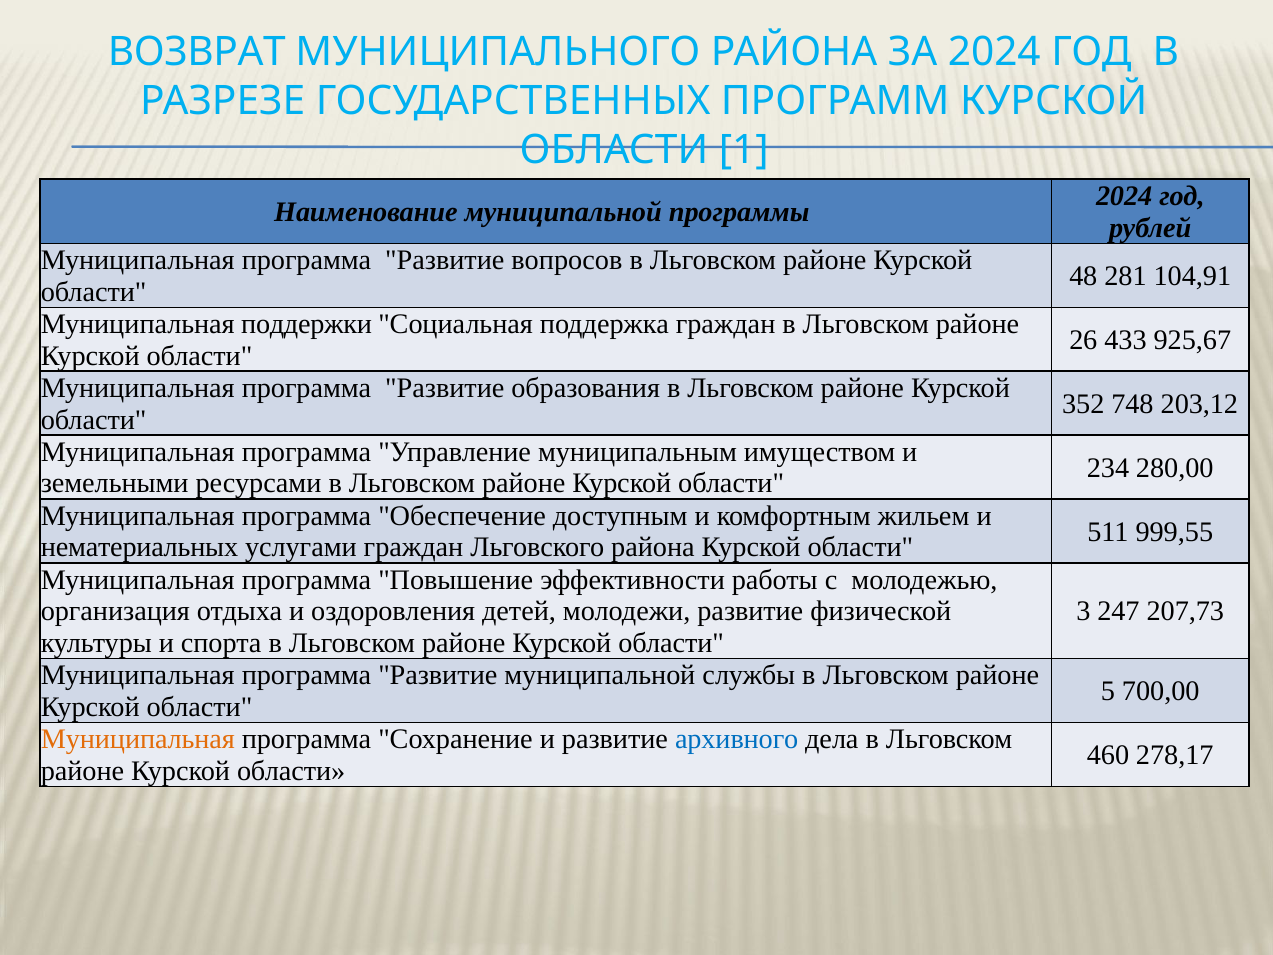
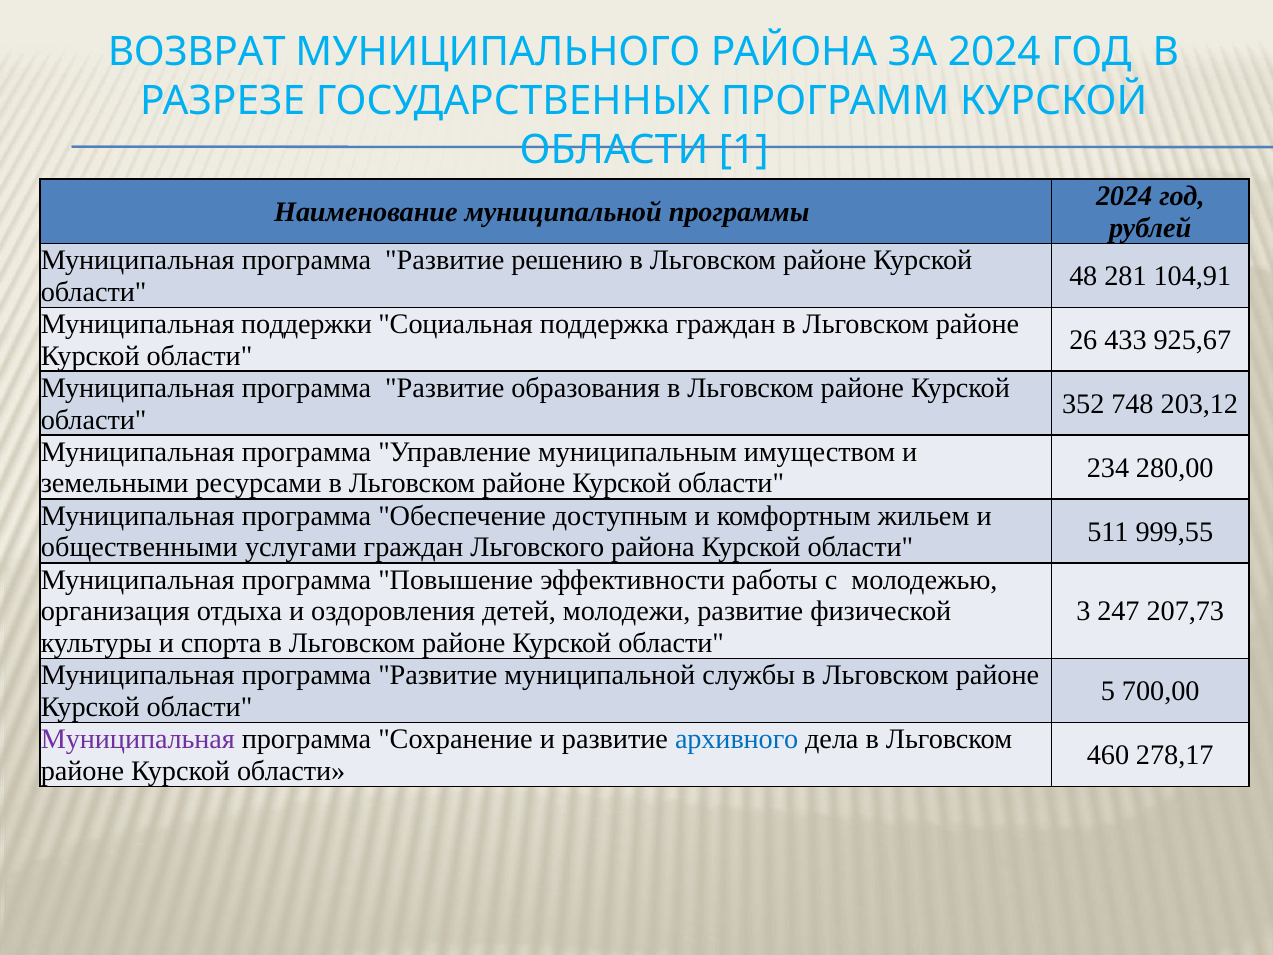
вопросов: вопросов -> решению
нематериальных: нематериальных -> общественными
Муниципальная at (138, 739) colour: orange -> purple
